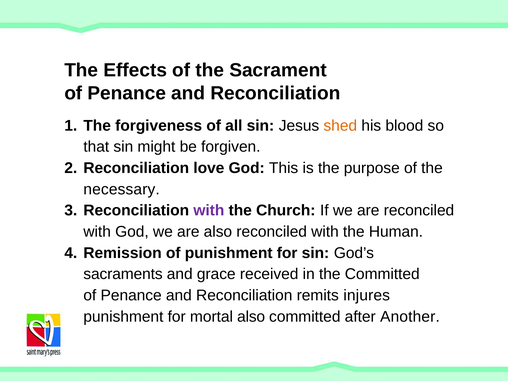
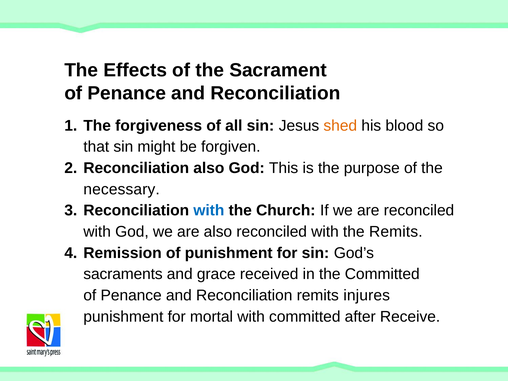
Reconciliation love: love -> also
with at (209, 210) colour: purple -> blue
the Human: Human -> Remits
mortal also: also -> with
Another: Another -> Receive
